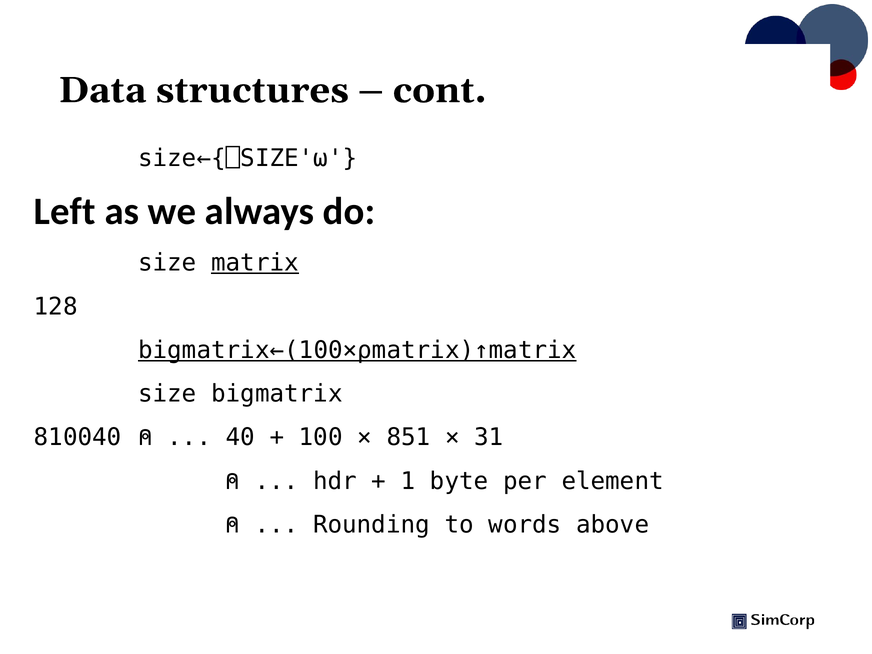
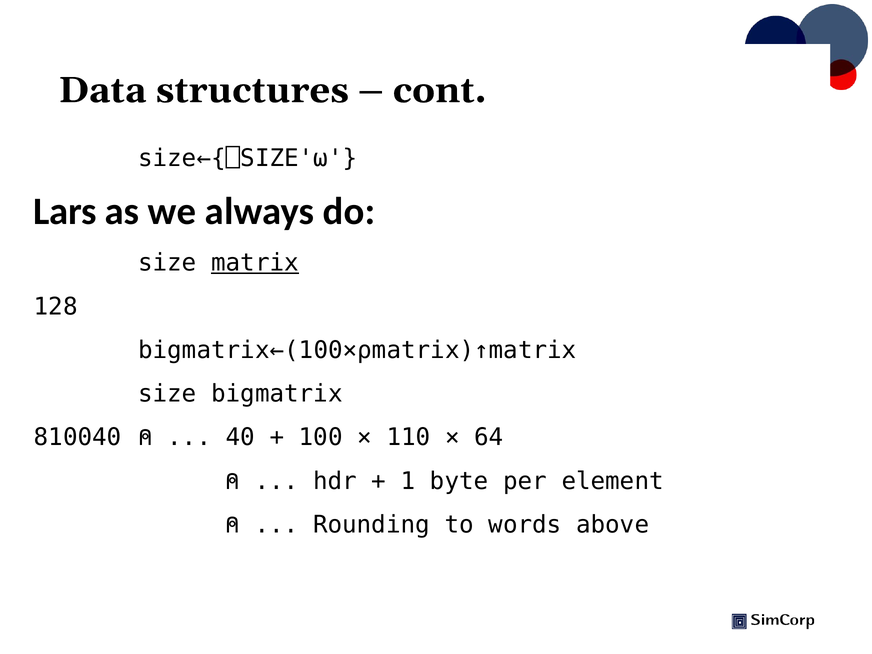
Left: Left -> Lars
bigmatrix←(100×⍴matrix)↑matrix underline: present -> none
851: 851 -> 110
31: 31 -> 64
